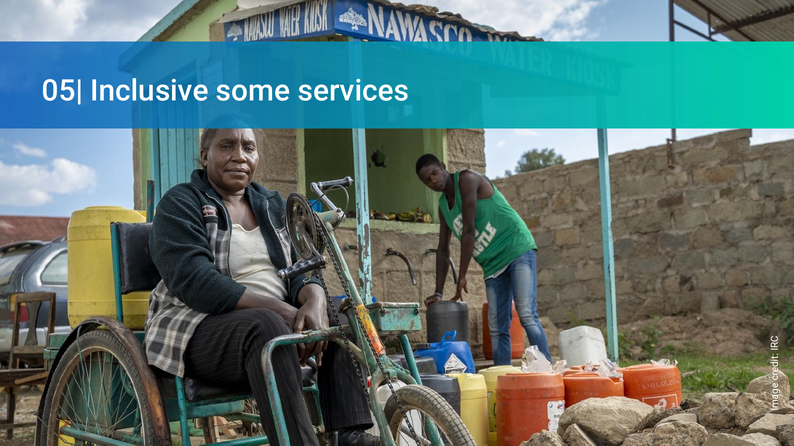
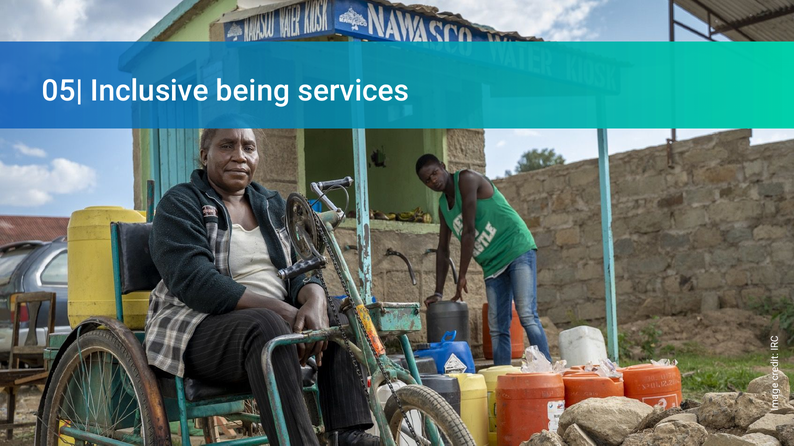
some: some -> being
